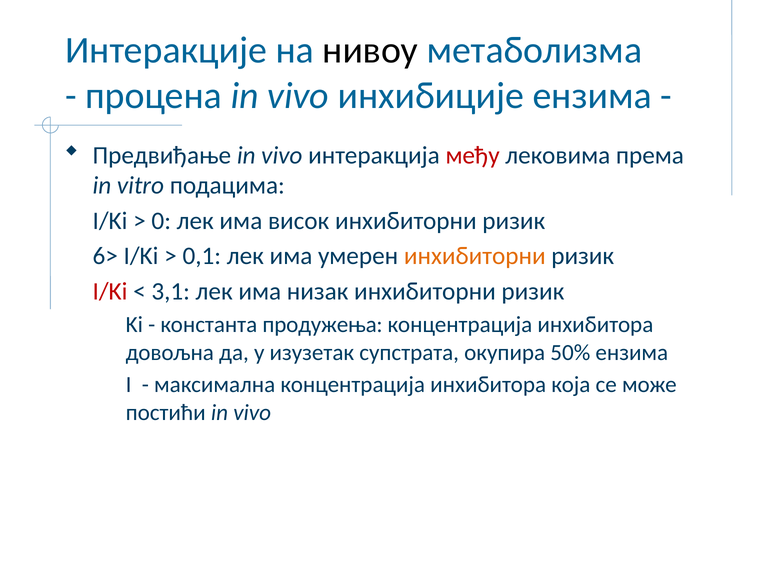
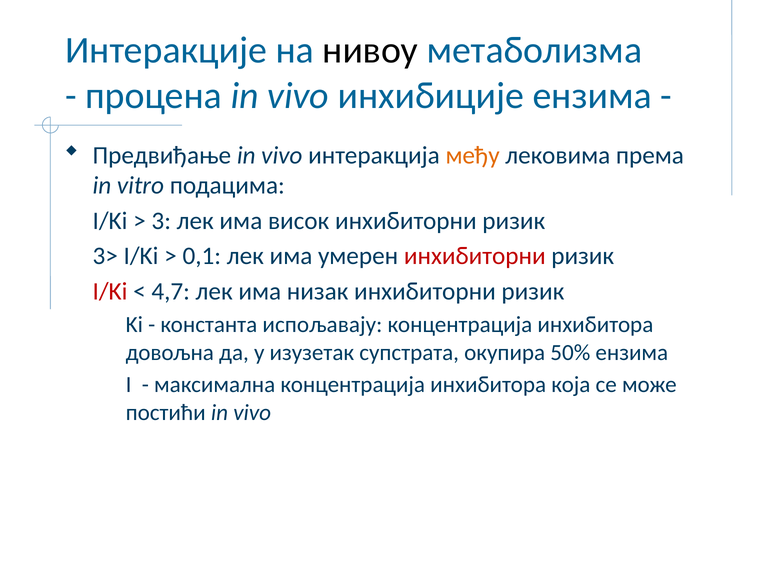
међу colour: red -> orange
0: 0 -> 3
6>: 6> -> 3>
инхибиторни at (475, 256) colour: orange -> red
3,1: 3,1 -> 4,7
продужења: продужења -> испољавају
